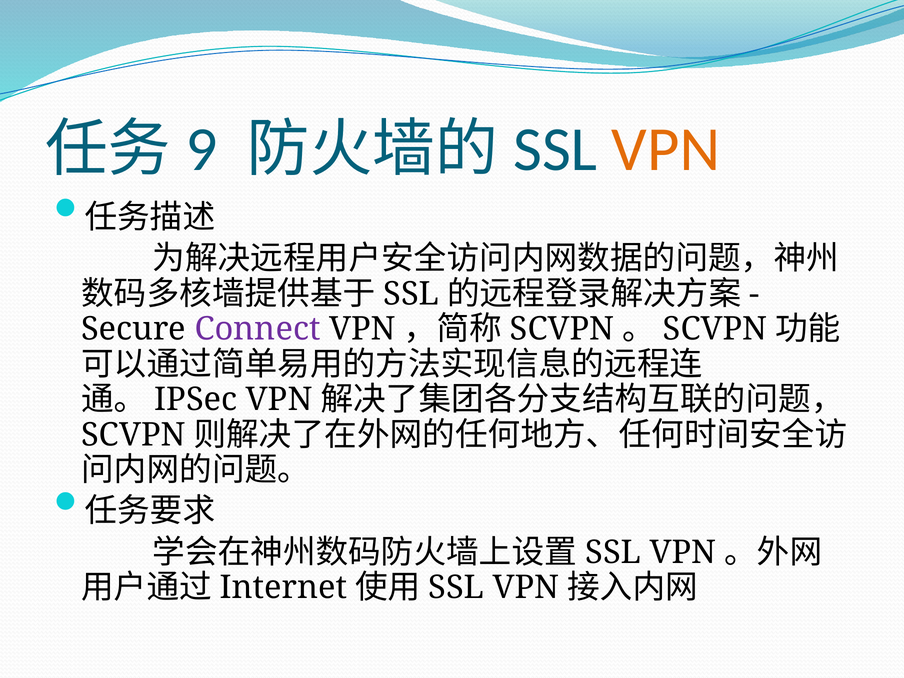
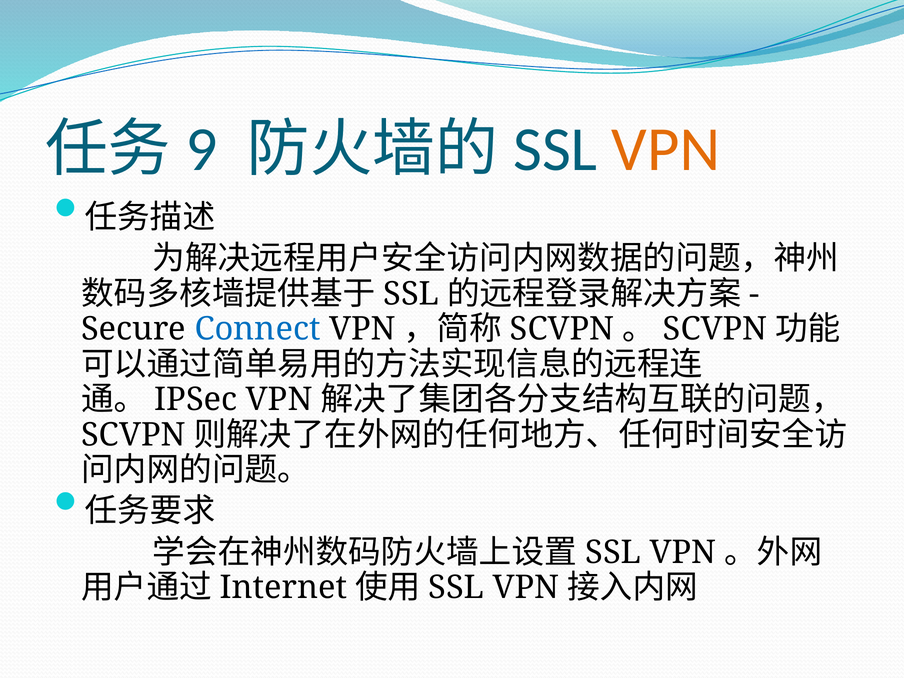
Connect colour: purple -> blue
